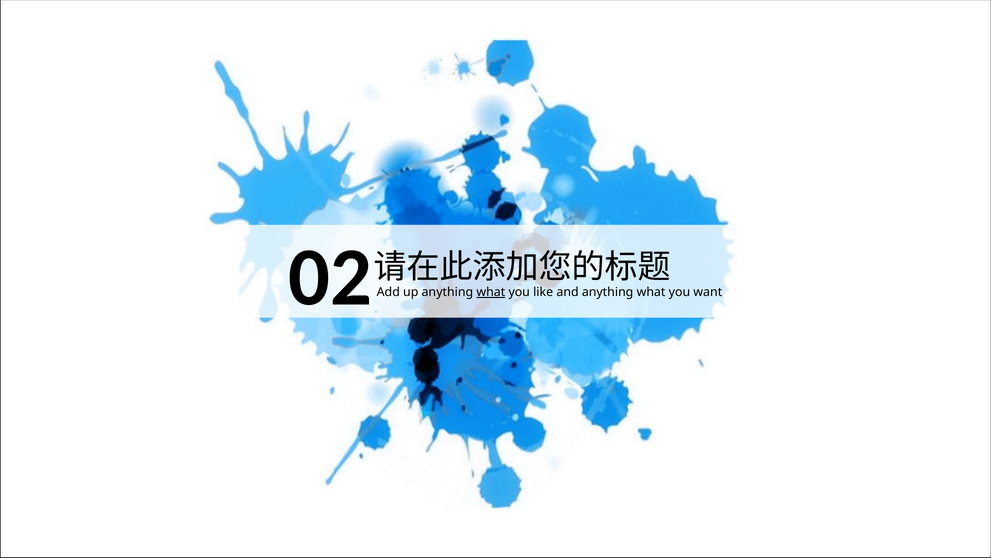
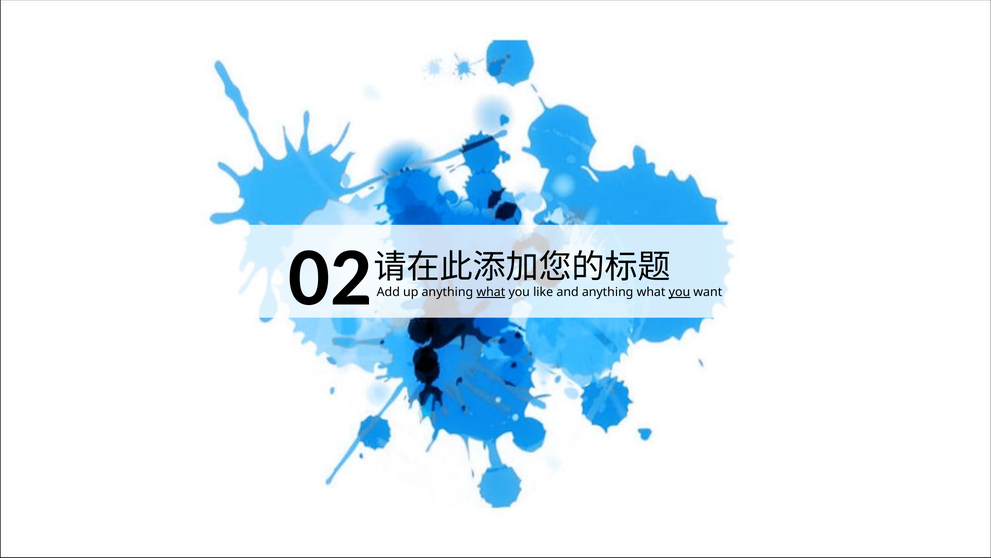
you at (679, 292) underline: none -> present
